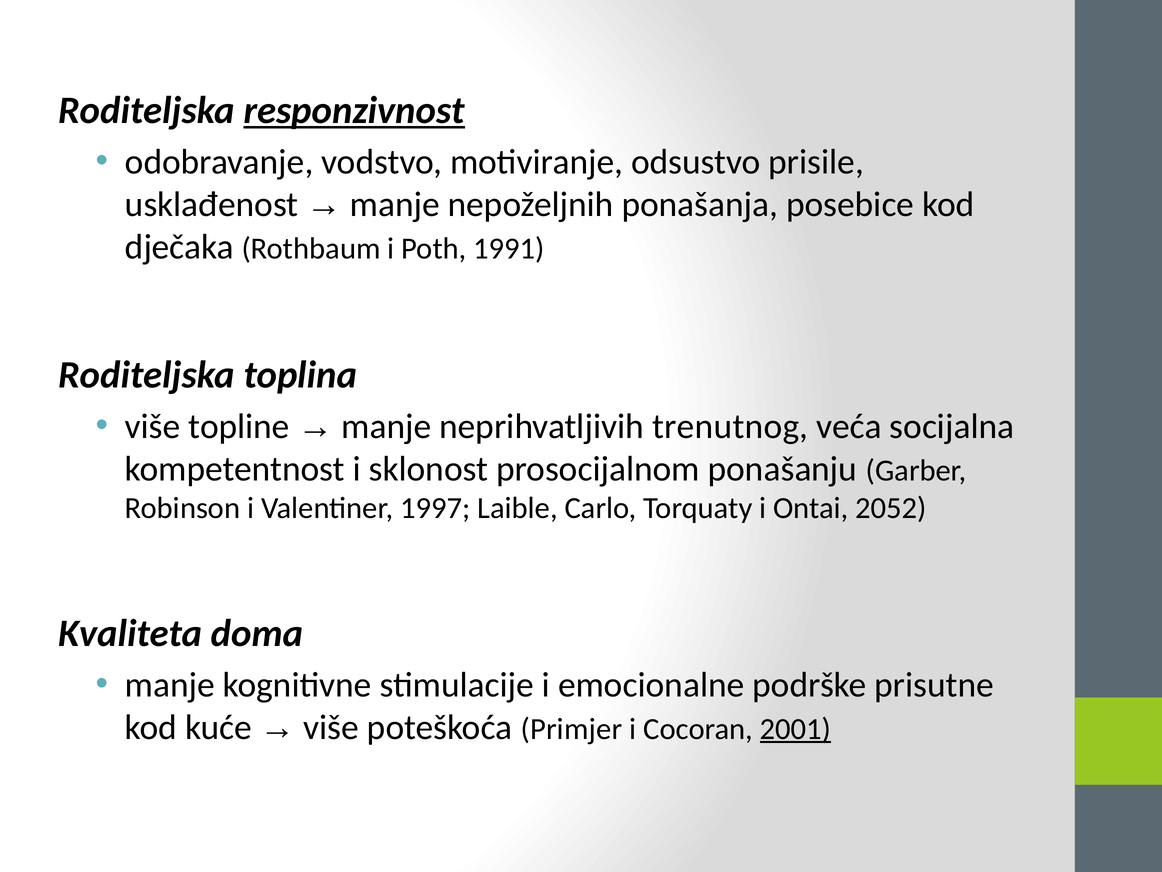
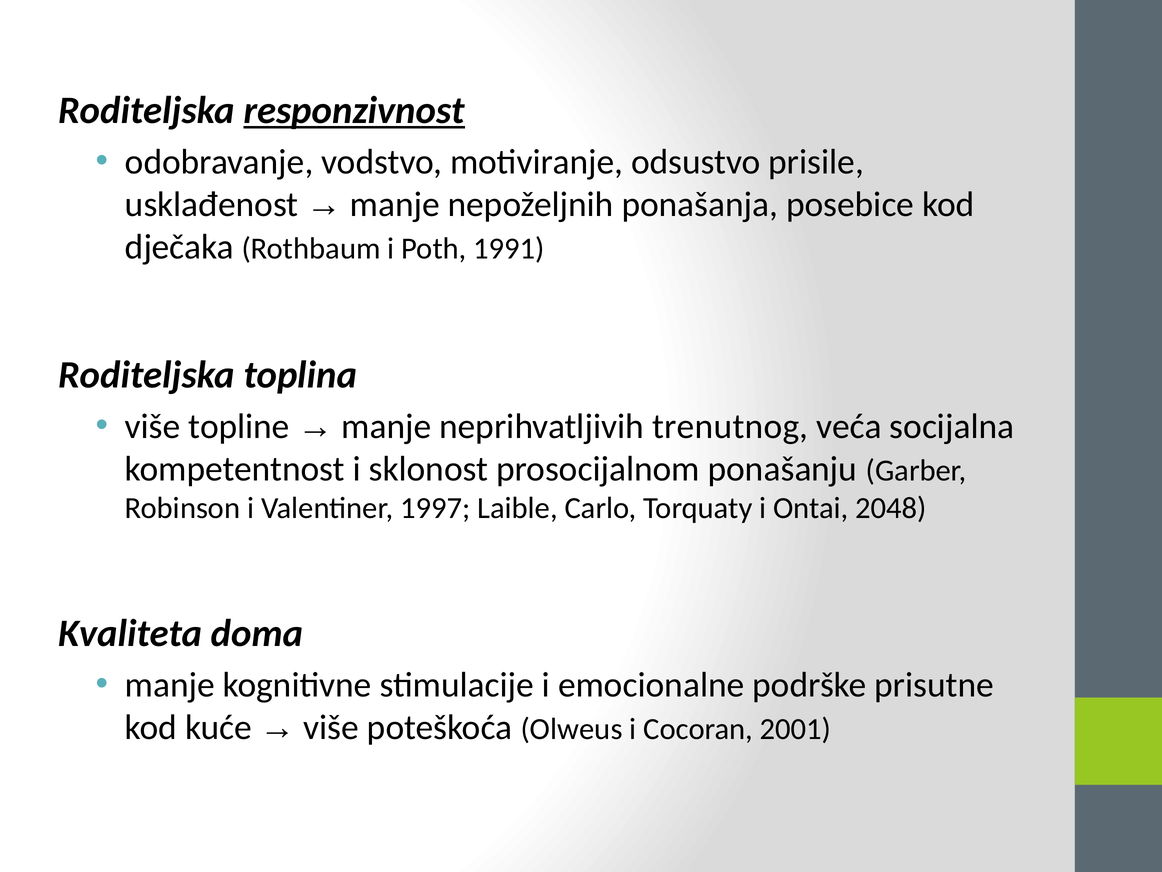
2052: 2052 -> 2048
Primjer: Primjer -> Olweus
2001 underline: present -> none
